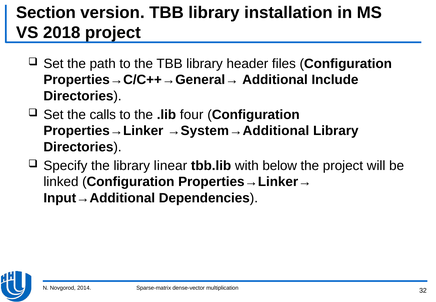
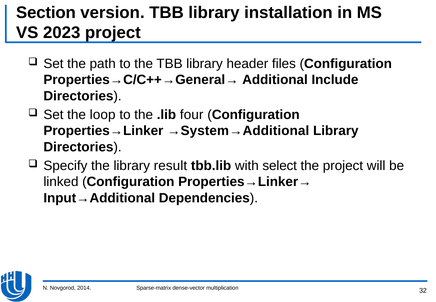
2018: 2018 -> 2023
calls: calls -> loop
linear: linear -> result
below: below -> select
